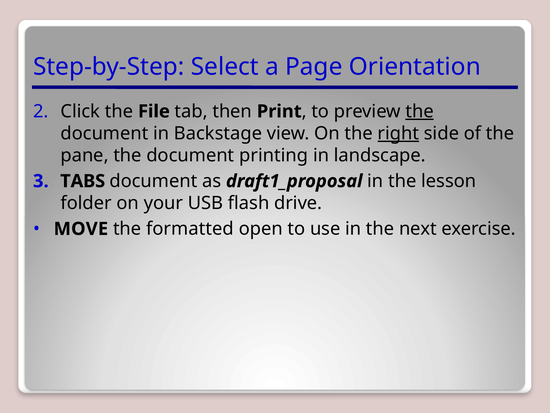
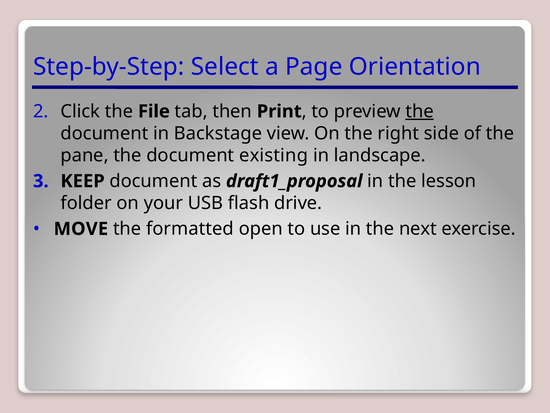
right underline: present -> none
printing: printing -> existing
TABS: TABS -> KEEP
